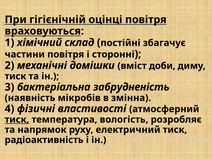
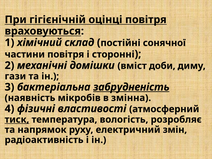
збагачує: збагачує -> сонячної
тиск at (15, 76): тиск -> гази
забрудненість underline: none -> present
електричний тиск: тиск -> змін
